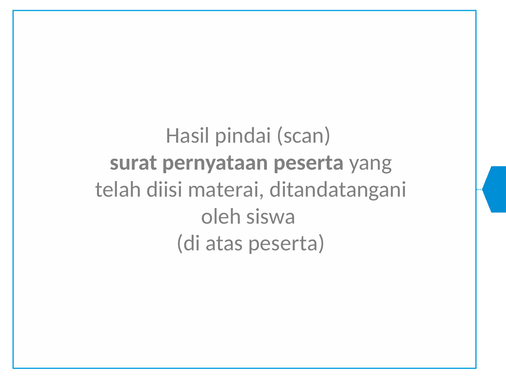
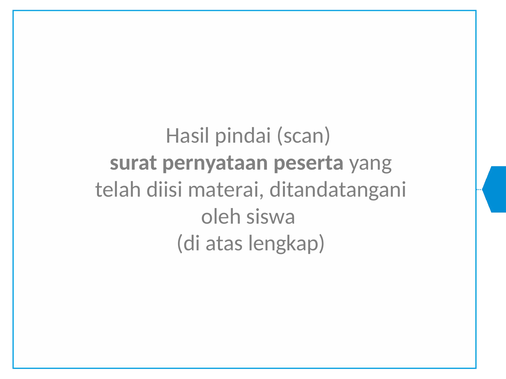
atas peserta: peserta -> lengkap
